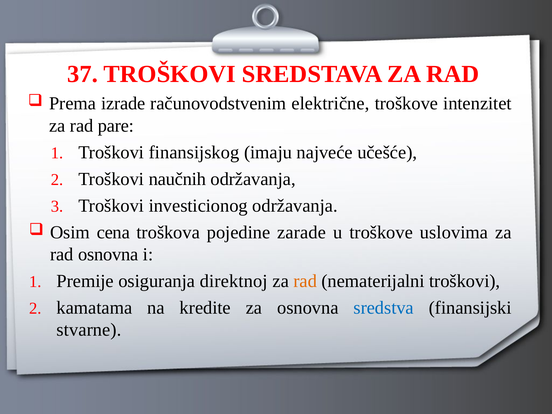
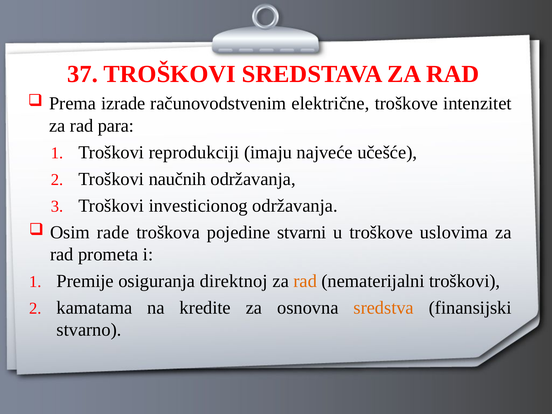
pare: pare -> para
finansijskog: finansijskog -> reprodukciji
cena: cena -> rade
zarade: zarade -> stvarni
rad osnovna: osnovna -> prometa
sredstva colour: blue -> orange
stvarne: stvarne -> stvarno
